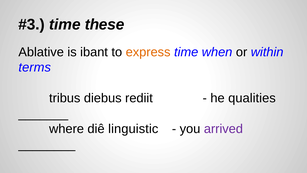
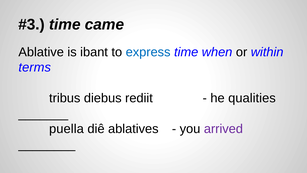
these: these -> came
express colour: orange -> blue
where: where -> puella
linguistic: linguistic -> ablatives
